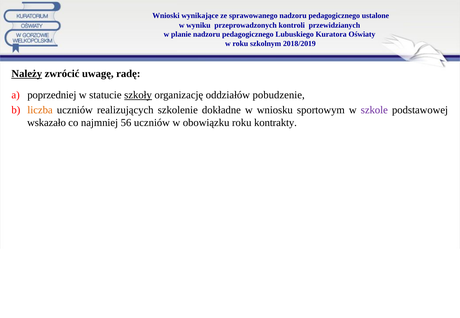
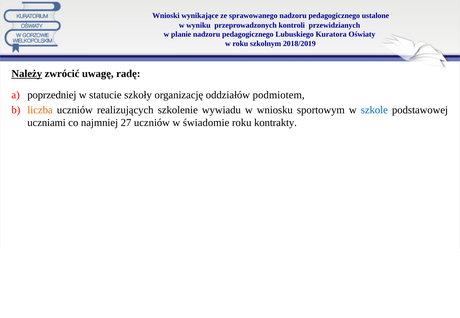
szkoły underline: present -> none
pobudzenie: pobudzenie -> podmiotem
dokładne: dokładne -> wywiadu
szkole colour: purple -> blue
wskazało: wskazało -> uczniami
56: 56 -> 27
obowiązku: obowiązku -> świadomie
